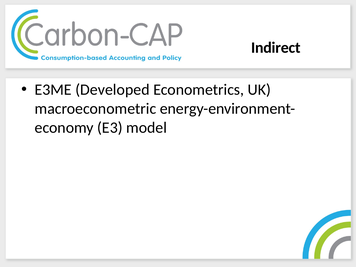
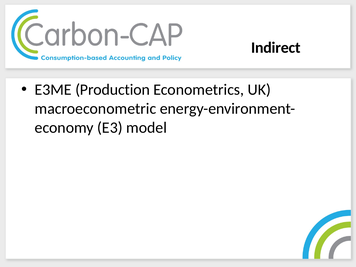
Developed: Developed -> Production
